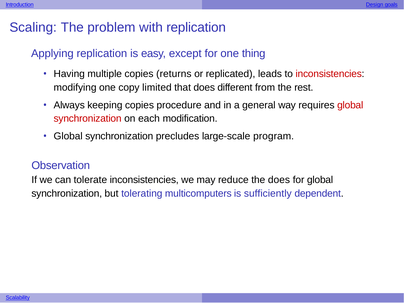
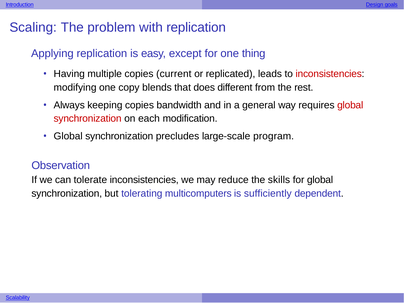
returns: returns -> current
limited: limited -> blends
procedure: procedure -> bandwidth
the does: does -> skills
